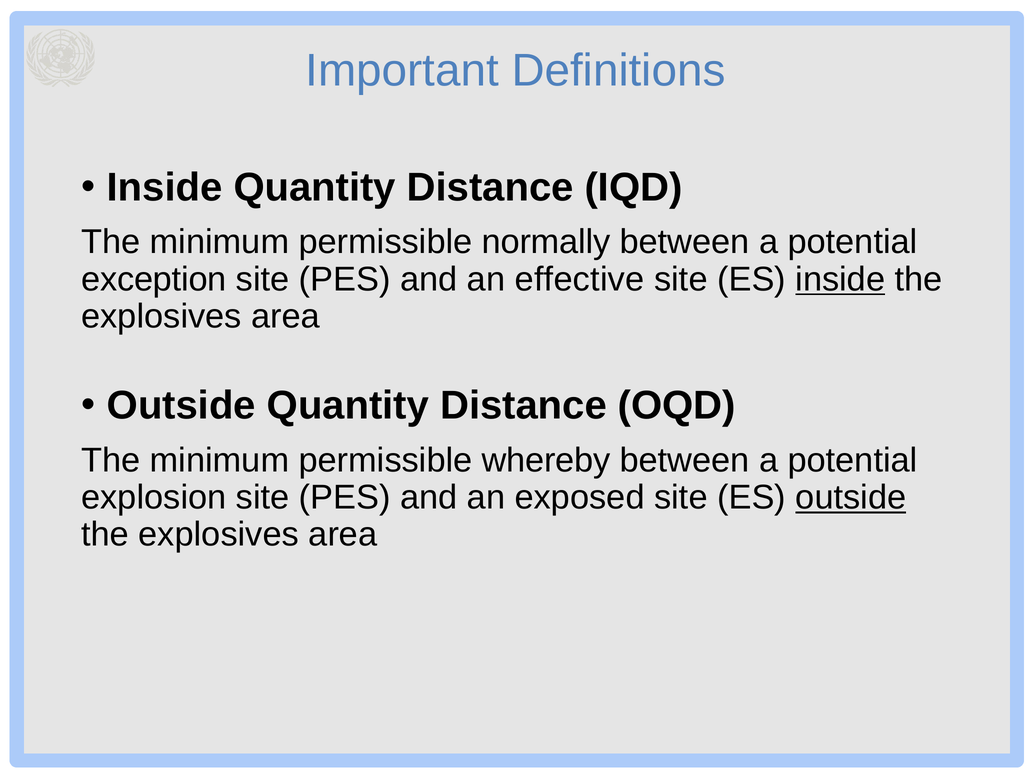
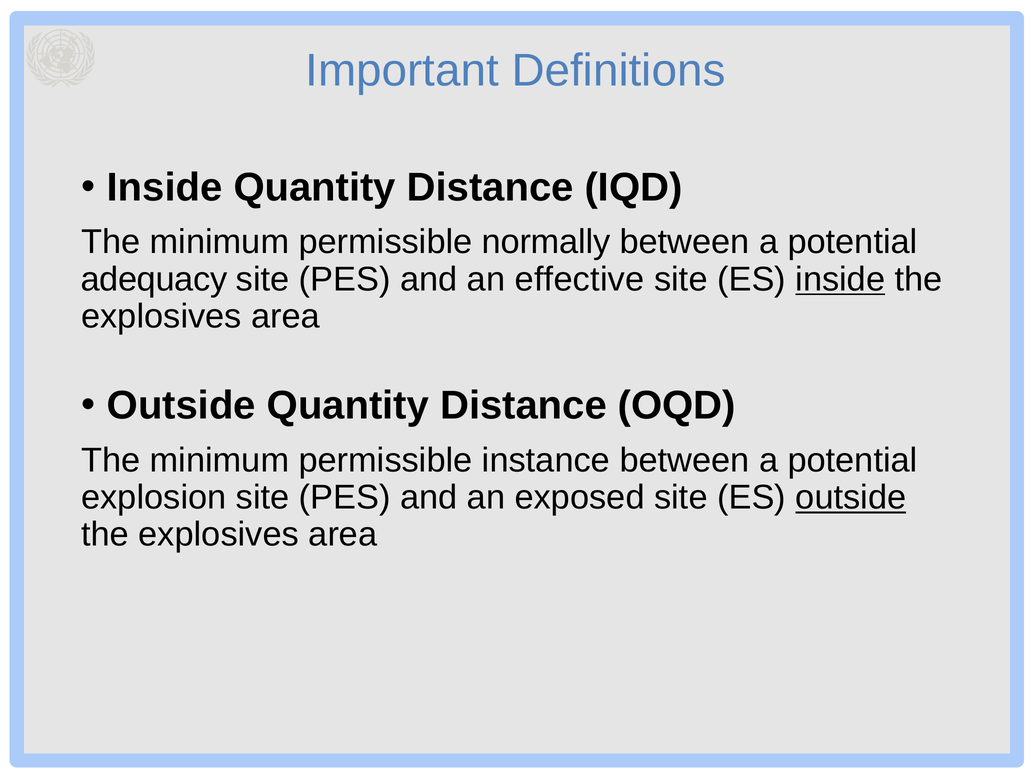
exception: exception -> adequacy
whereby: whereby -> instance
